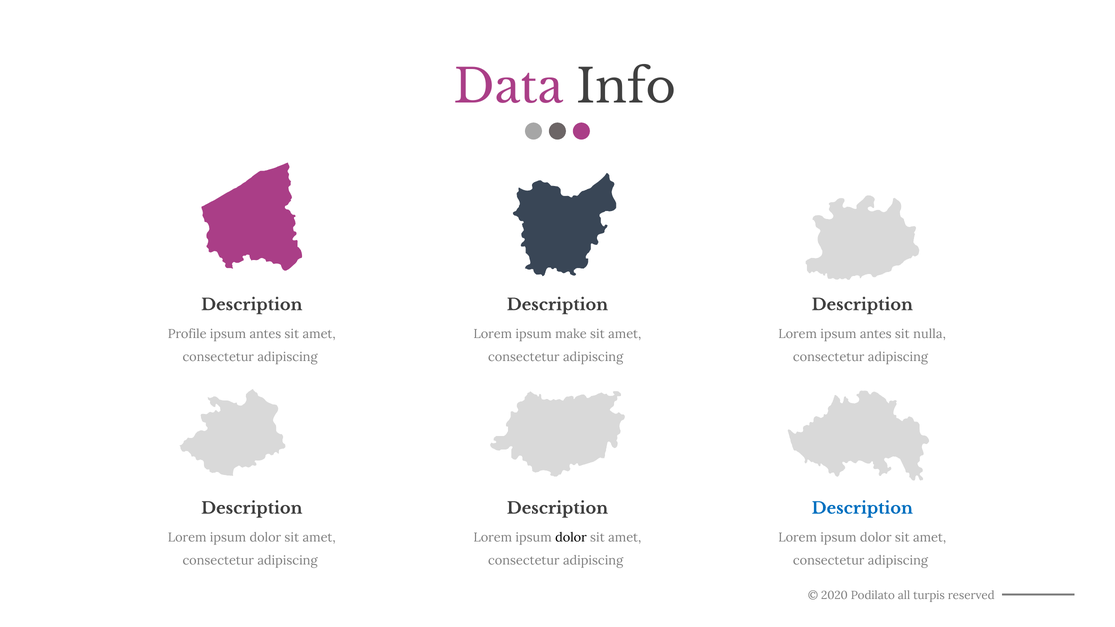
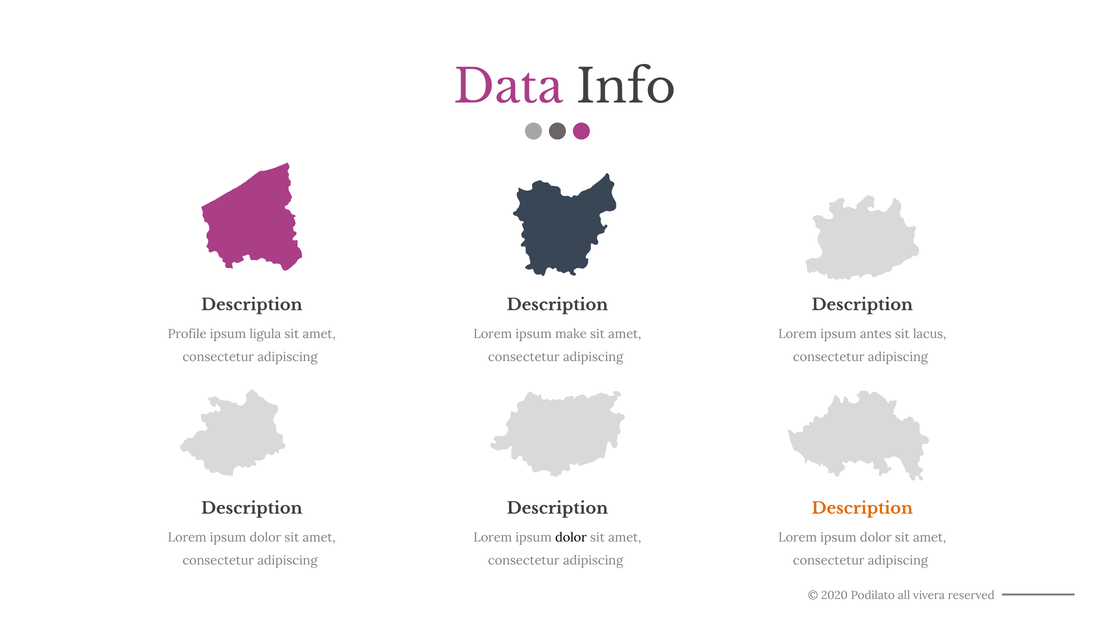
antes at (265, 334): antes -> ligula
nulla: nulla -> lacus
Description at (862, 508) colour: blue -> orange
turpis: turpis -> vivera
